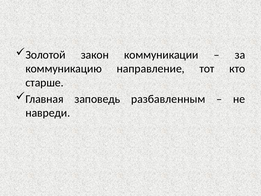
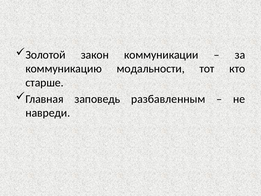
направление: направление -> модальности
